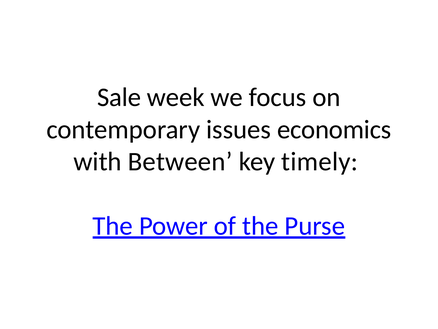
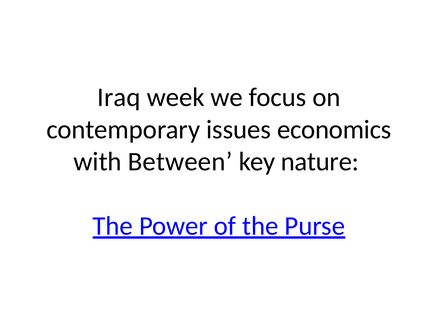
Sale: Sale -> Iraq
timely: timely -> nature
